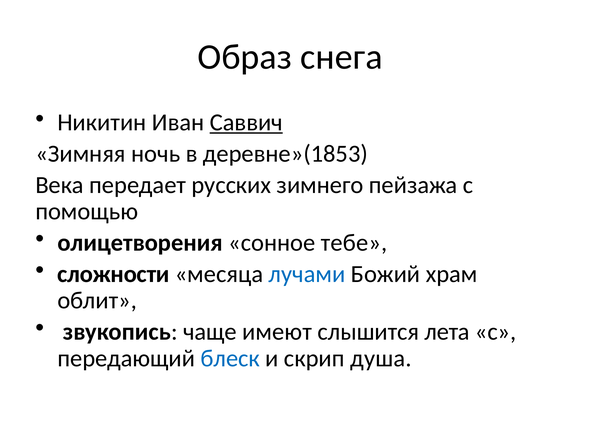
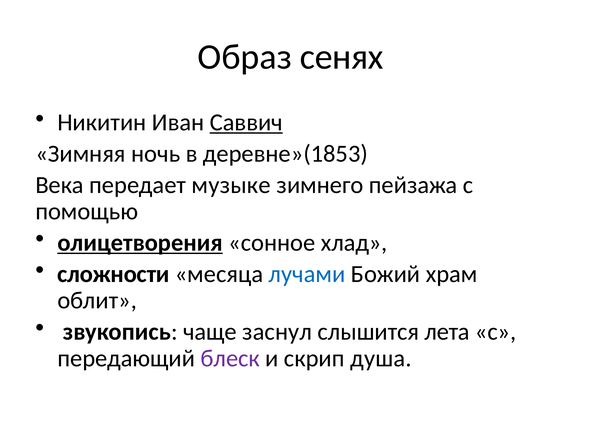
снега: снега -> сенях
русских: русских -> музыке
олицетворения underline: none -> present
тебе: тебе -> хлад
имеют: имеют -> заснул
блеск colour: blue -> purple
